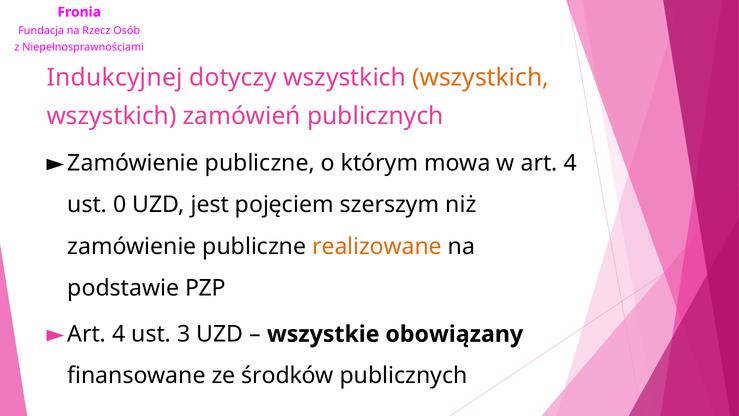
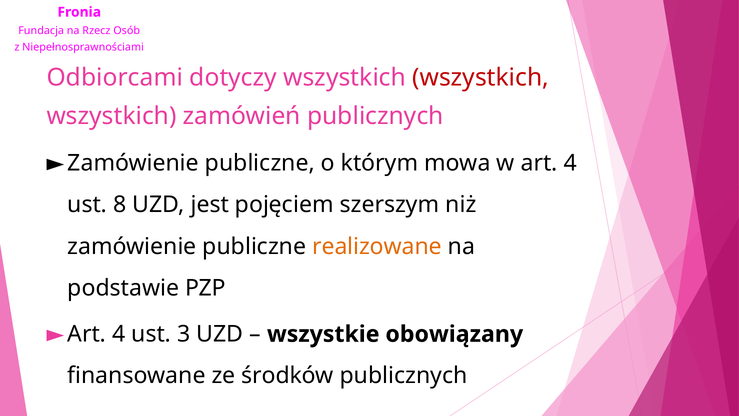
Indukcyjnej: Indukcyjnej -> Odbiorcami
wszystkich at (481, 77) colour: orange -> red
0: 0 -> 8
